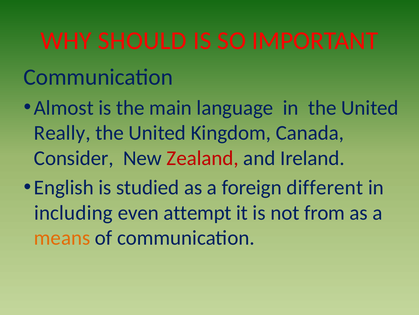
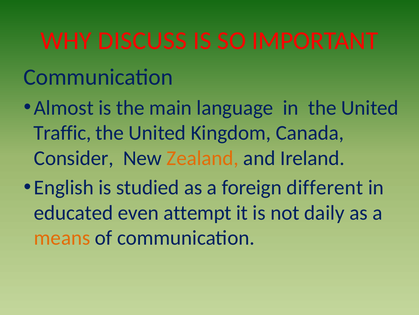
SHOULD: SHOULD -> DISCUSS
Really: Really -> Traffic
Zealand colour: red -> orange
including: including -> educated
from: from -> daily
